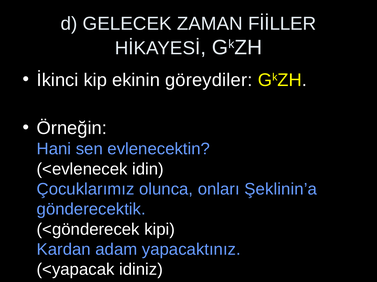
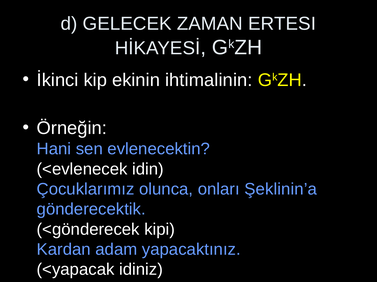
FİİLLER: FİİLLER -> ERTESI
göreydiler: göreydiler -> ihtimalinin
